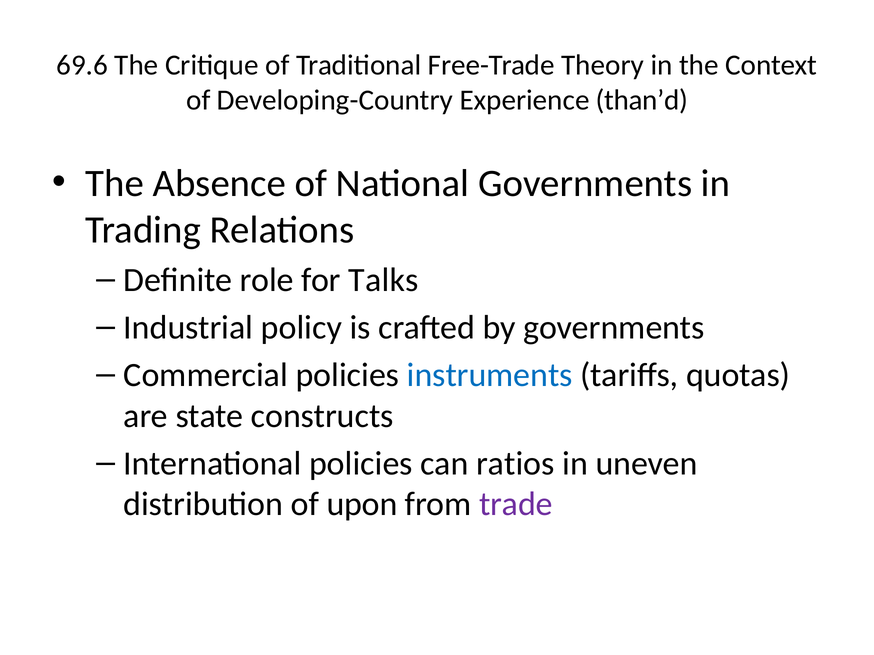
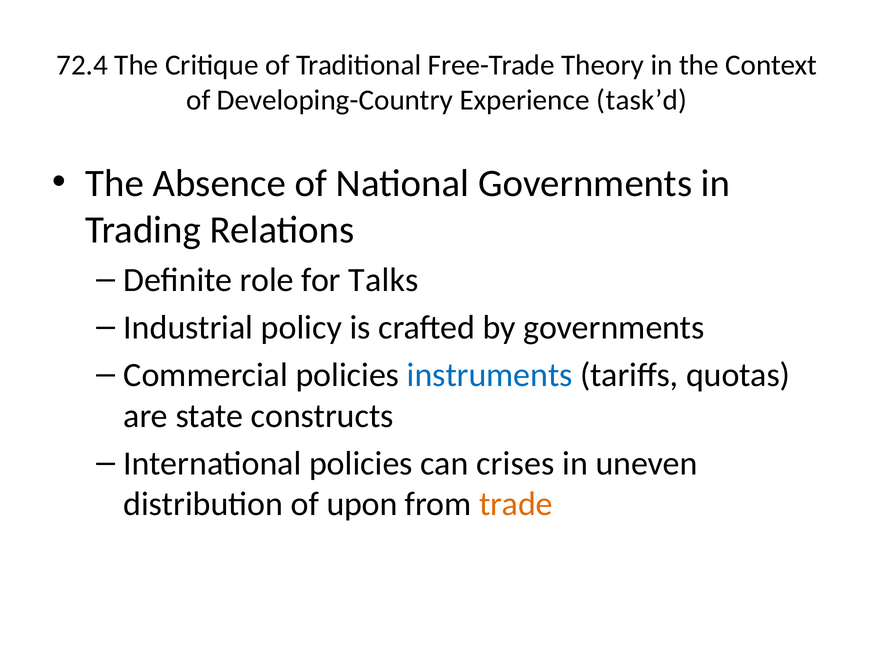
69.6: 69.6 -> 72.4
than’d: than’d -> task’d
ratios: ratios -> crises
trade colour: purple -> orange
